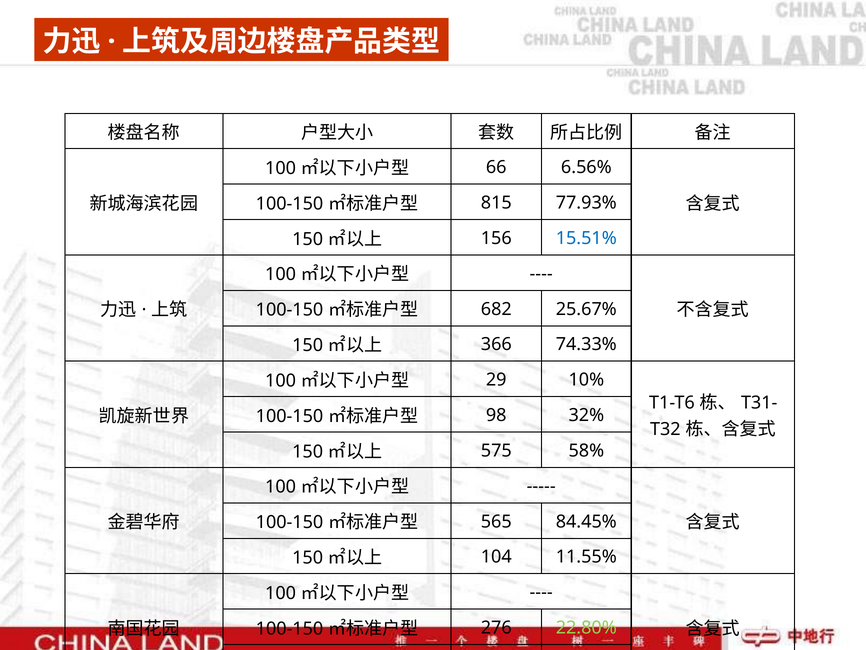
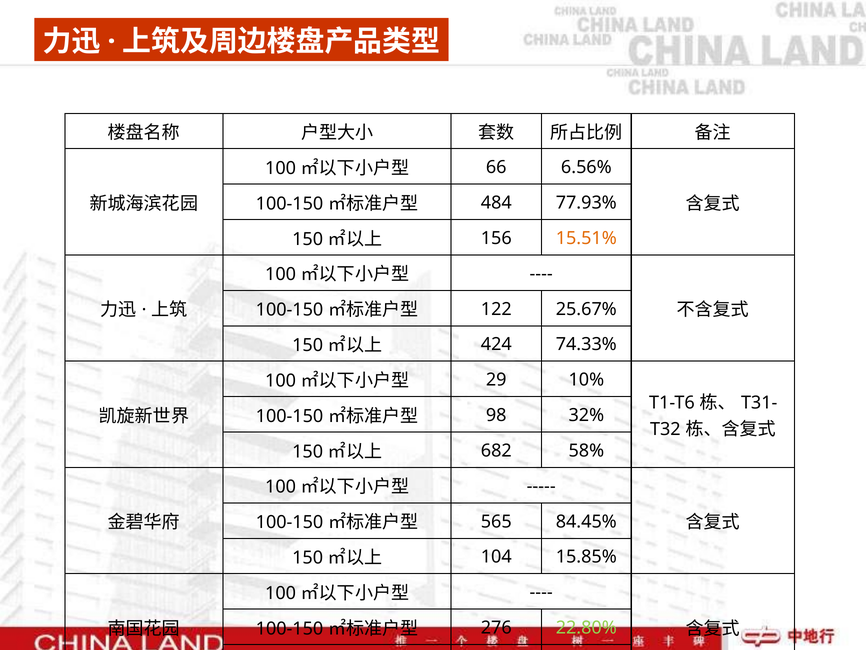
815: 815 -> 484
15.51% colour: blue -> orange
682: 682 -> 122
366: 366 -> 424
575: 575 -> 682
11.55%: 11.55% -> 15.85%
